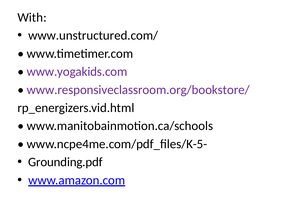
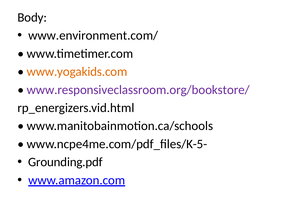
With: With -> Body
www.unstructured.com/: www.unstructured.com/ -> www.environment.com/
www.yogakids.com colour: purple -> orange
